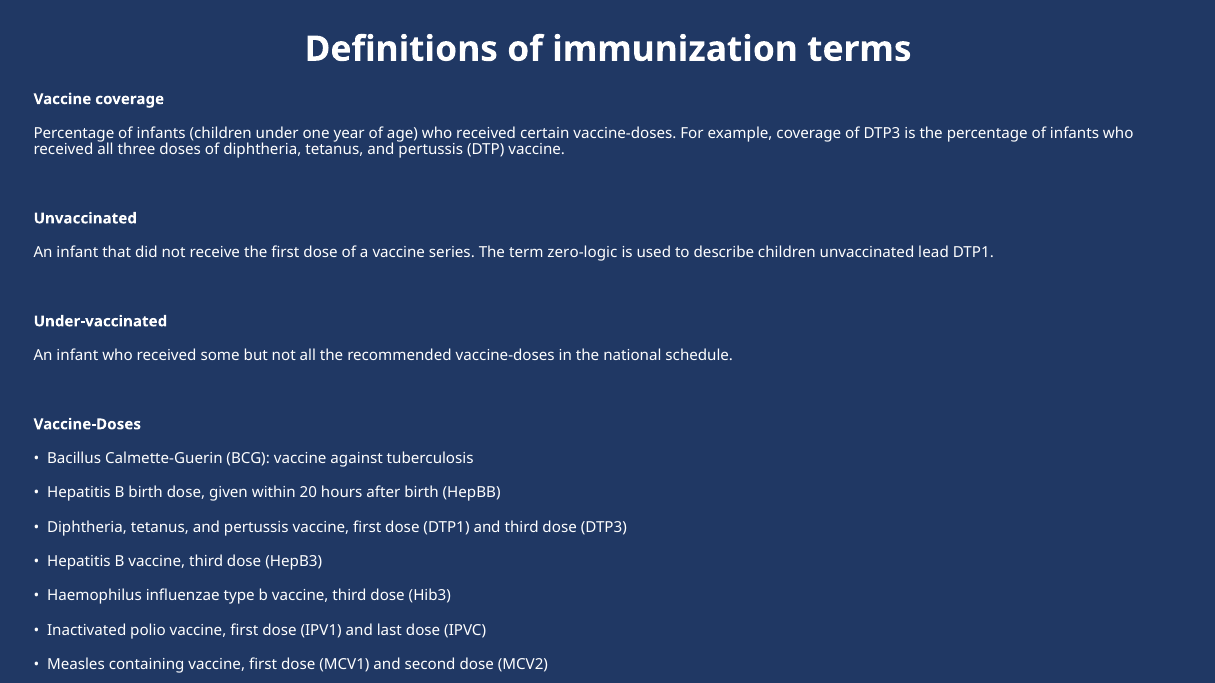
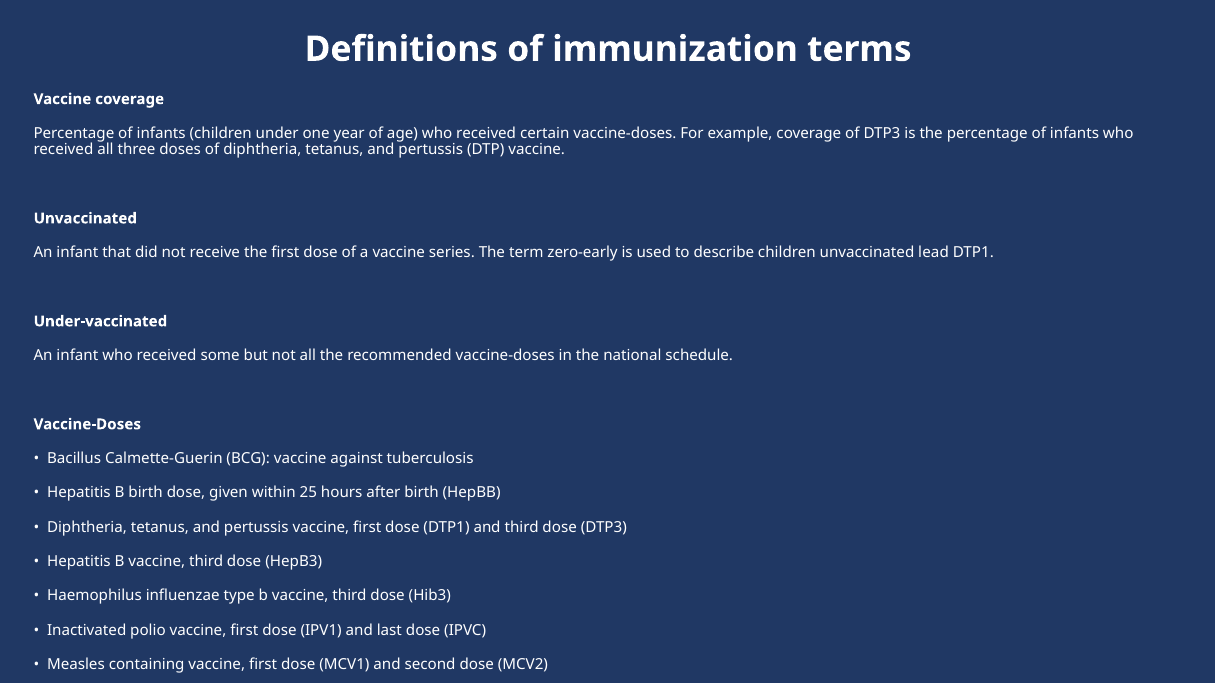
zero-logic: zero-logic -> zero-early
20: 20 -> 25
